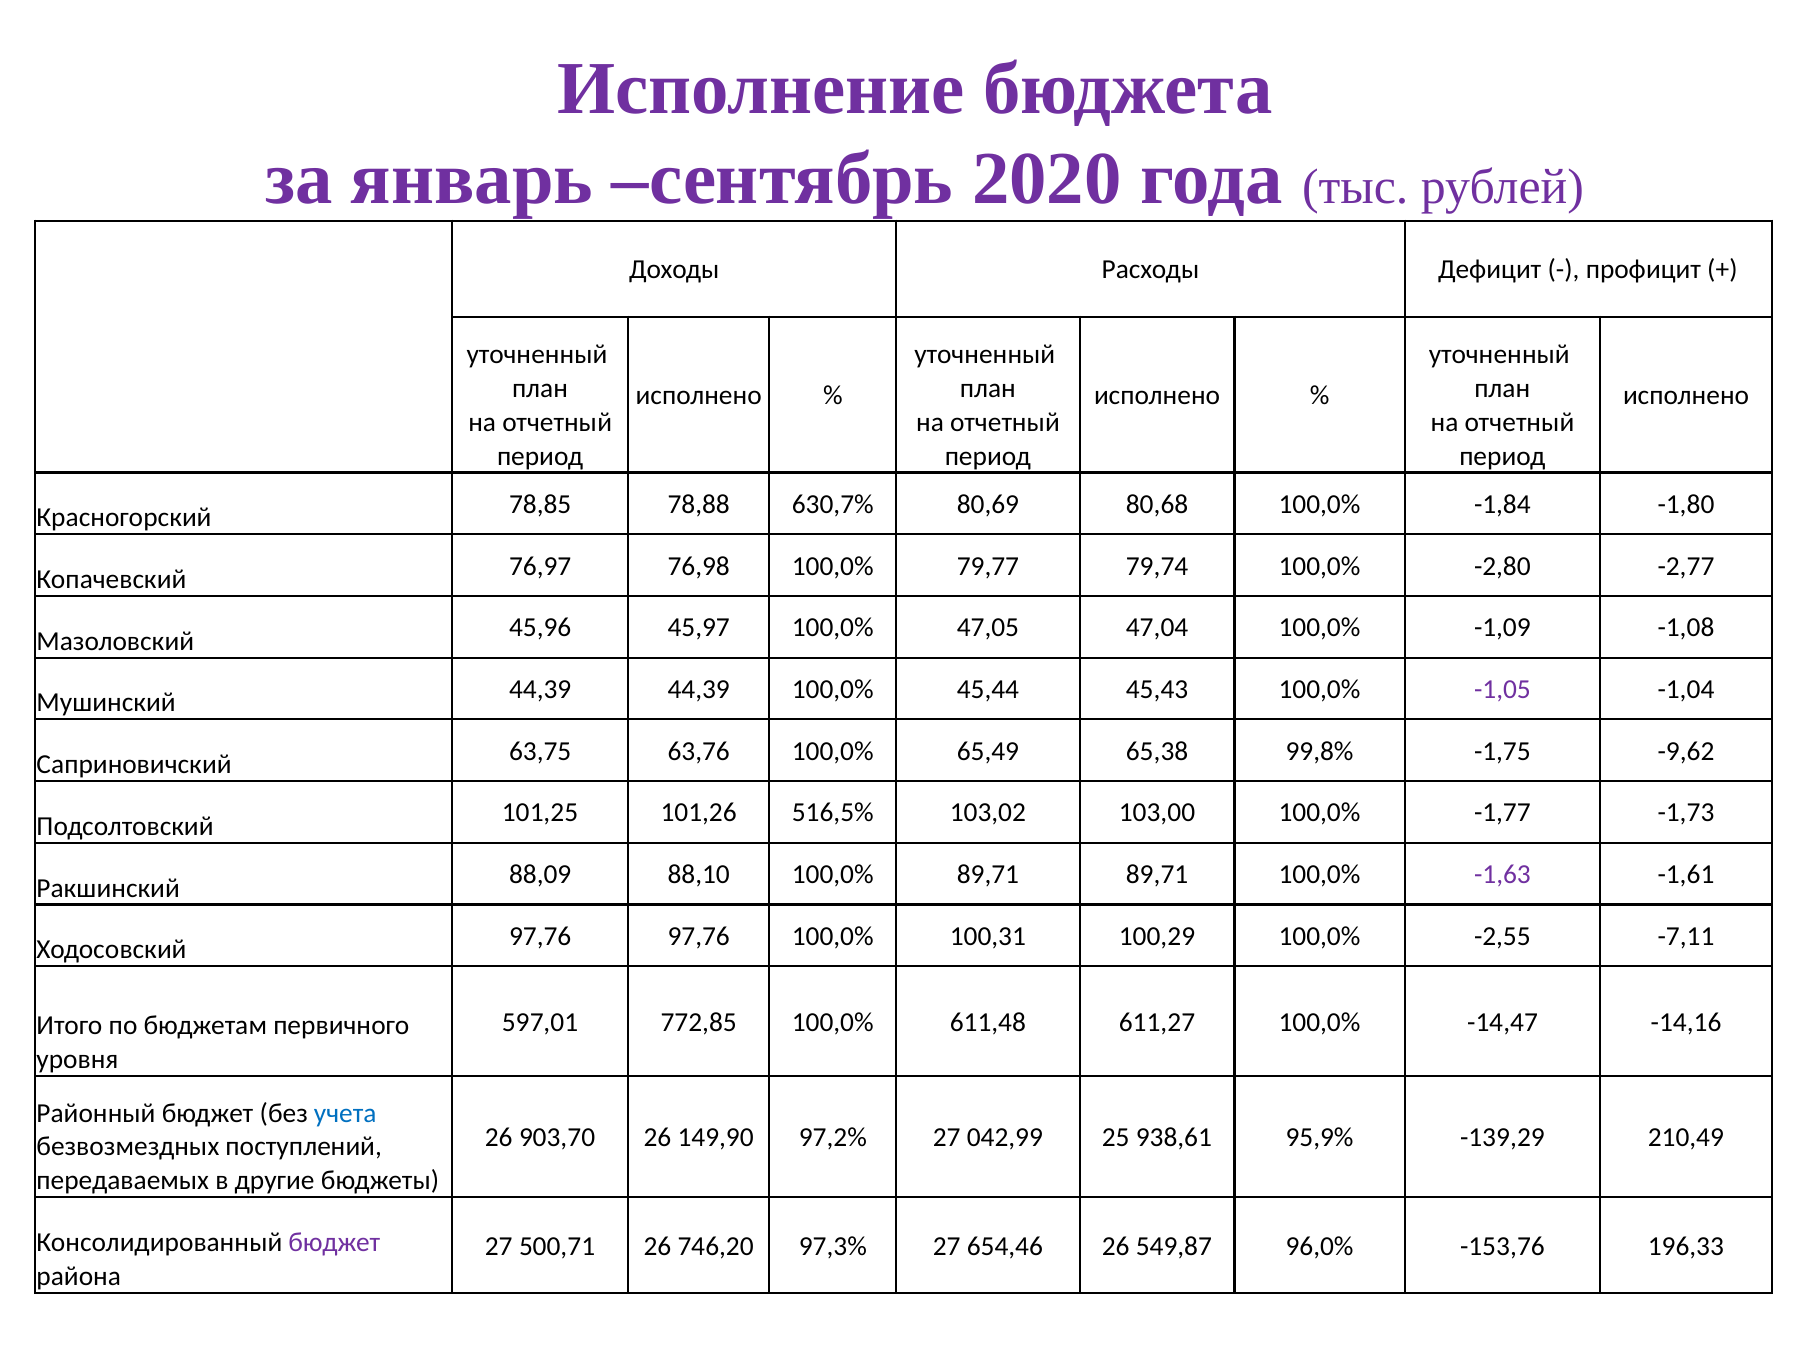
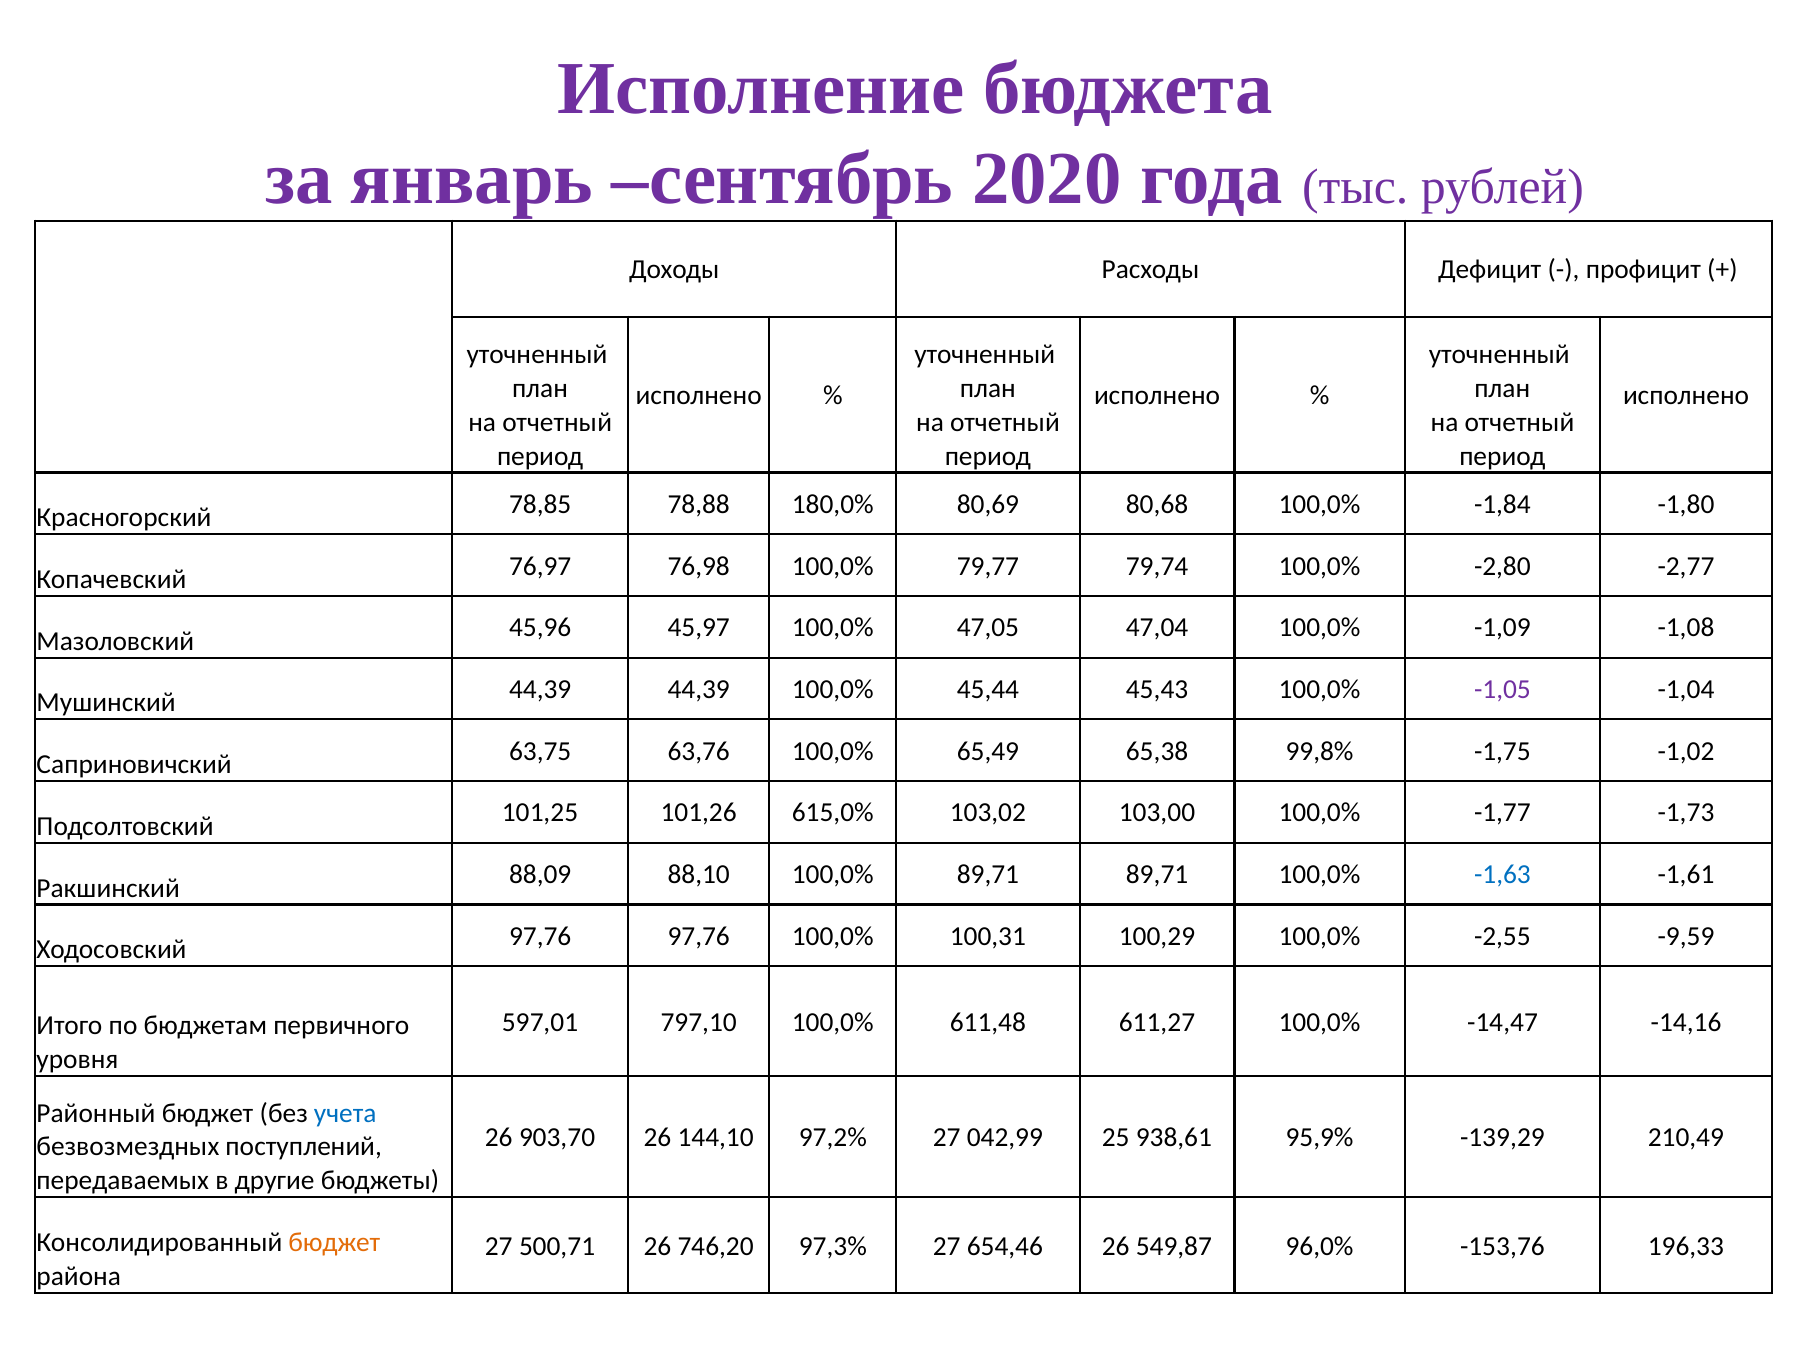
630,7%: 630,7% -> 180,0%
-9,62: -9,62 -> -1,02
516,5%: 516,5% -> 615,0%
-1,63 colour: purple -> blue
-7,11: -7,11 -> -9,59
772,85: 772,85 -> 797,10
149,90: 149,90 -> 144,10
бюджет at (334, 1243) colour: purple -> orange
